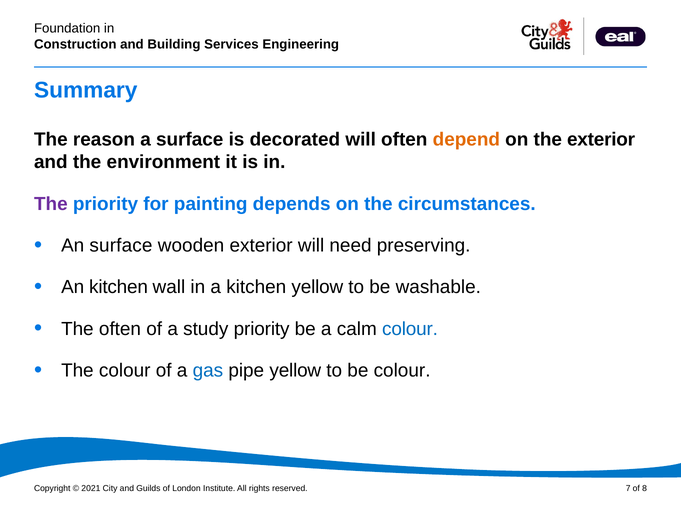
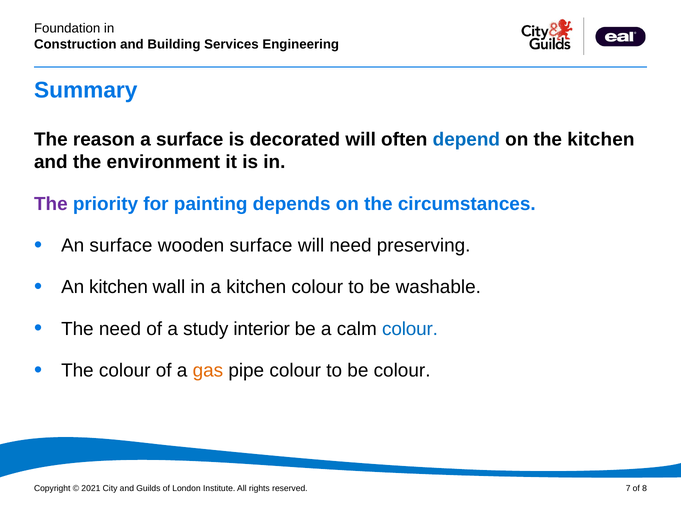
depend colour: orange -> blue
the exterior: exterior -> kitchen
wooden exterior: exterior -> surface
kitchen yellow: yellow -> colour
The often: often -> need
study priority: priority -> interior
gas colour: blue -> orange
pipe yellow: yellow -> colour
